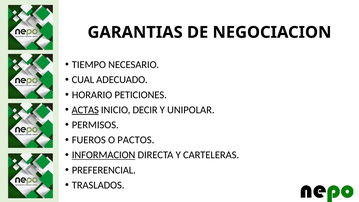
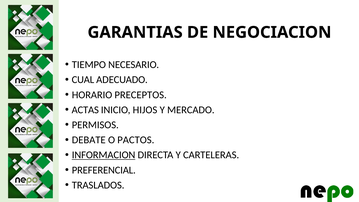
PETICIONES: PETICIONES -> PRECEPTOS
ACTAS underline: present -> none
DECIR: DECIR -> HIJOS
UNIPOLAR: UNIPOLAR -> MERCADO
FUEROS: FUEROS -> DEBATE
